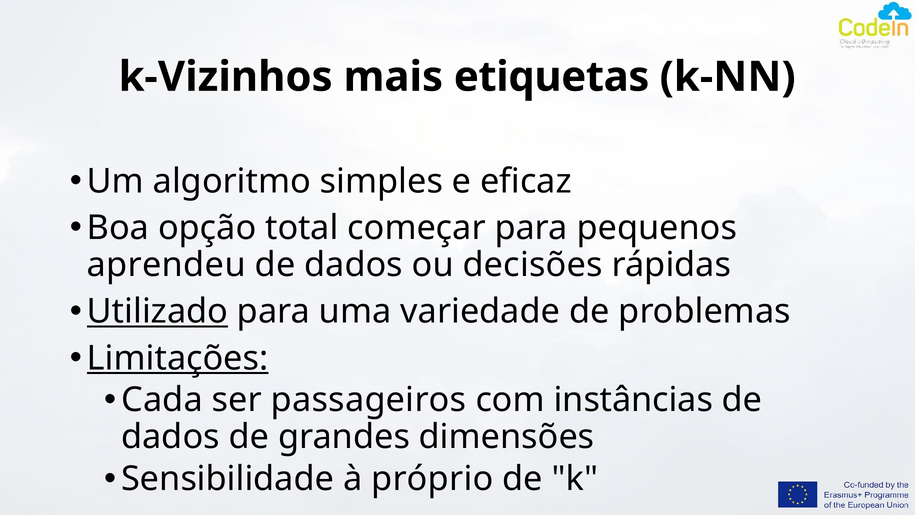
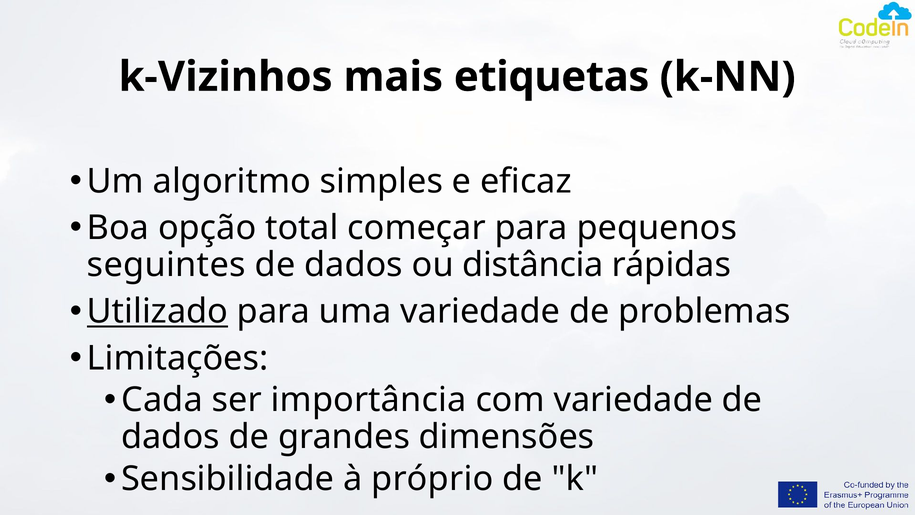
aprendeu: aprendeu -> seguintes
decisões: decisões -> distância
Limitações underline: present -> none
passageiros: passageiros -> importância
com instâncias: instâncias -> variedade
